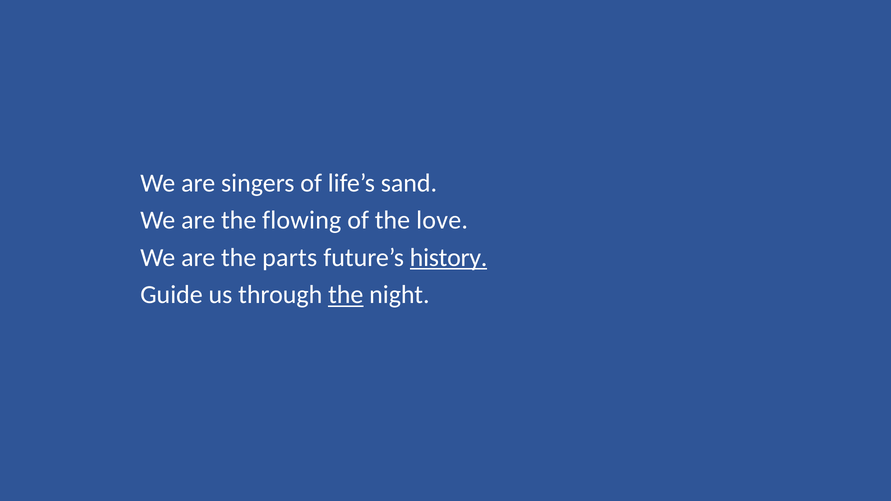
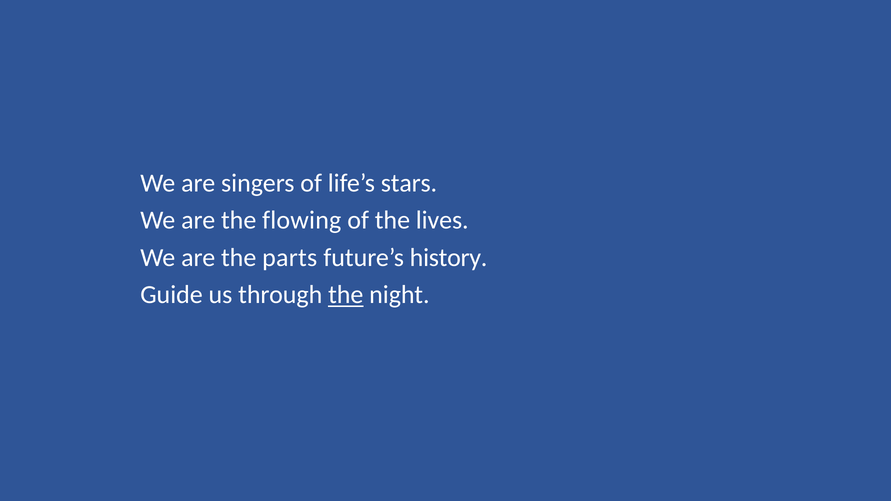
sand: sand -> stars
love: love -> lives
history underline: present -> none
